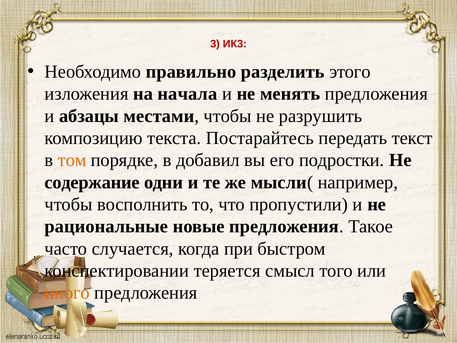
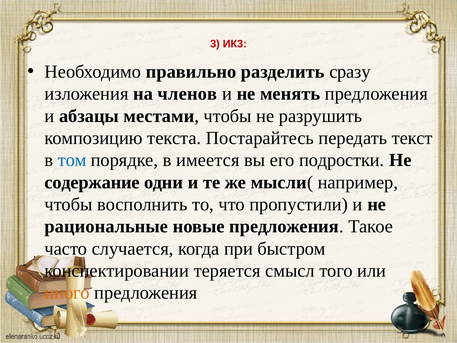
этого: этого -> сразу
начала: начала -> членов
том colour: orange -> blue
добавил: добавил -> имеется
